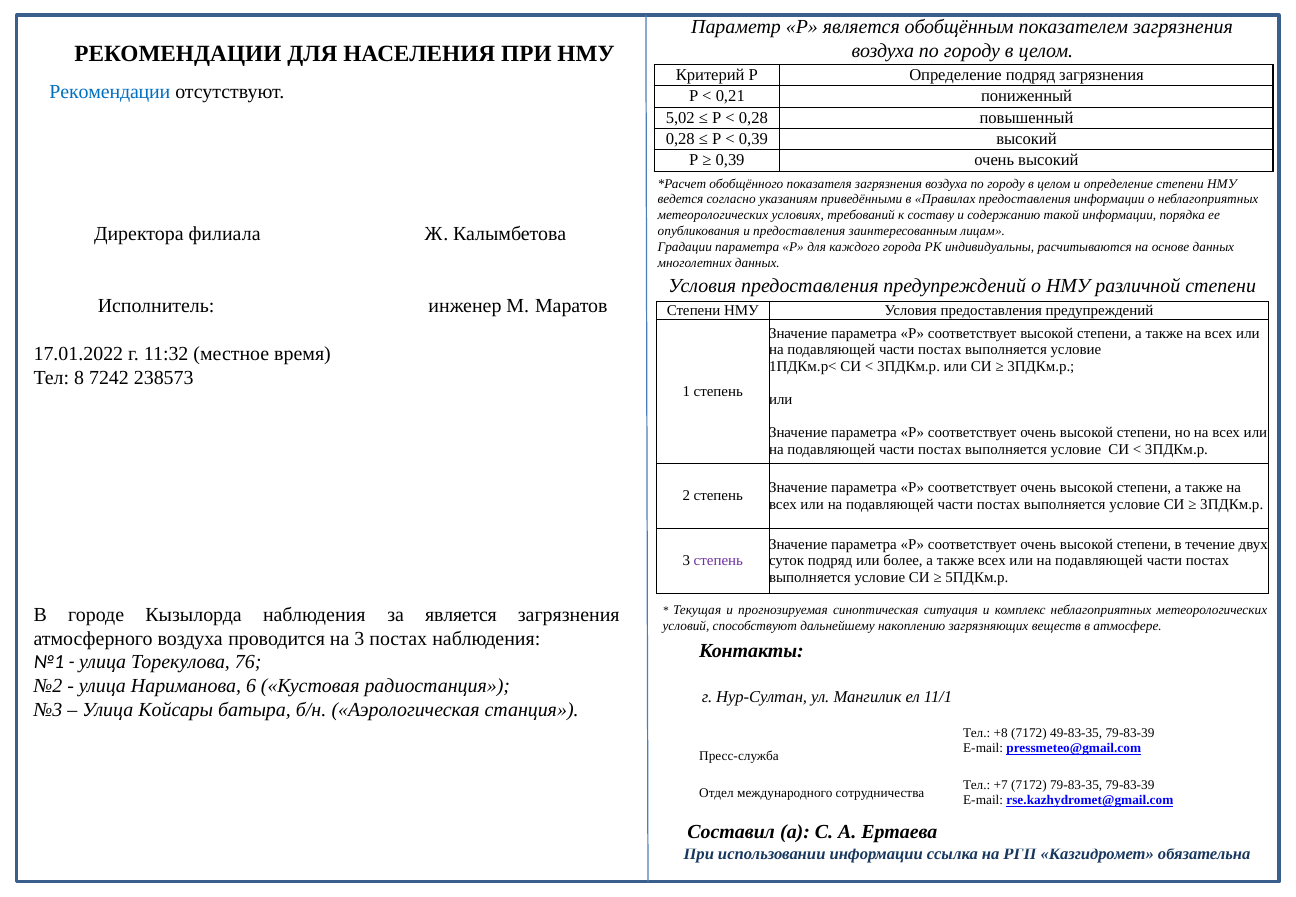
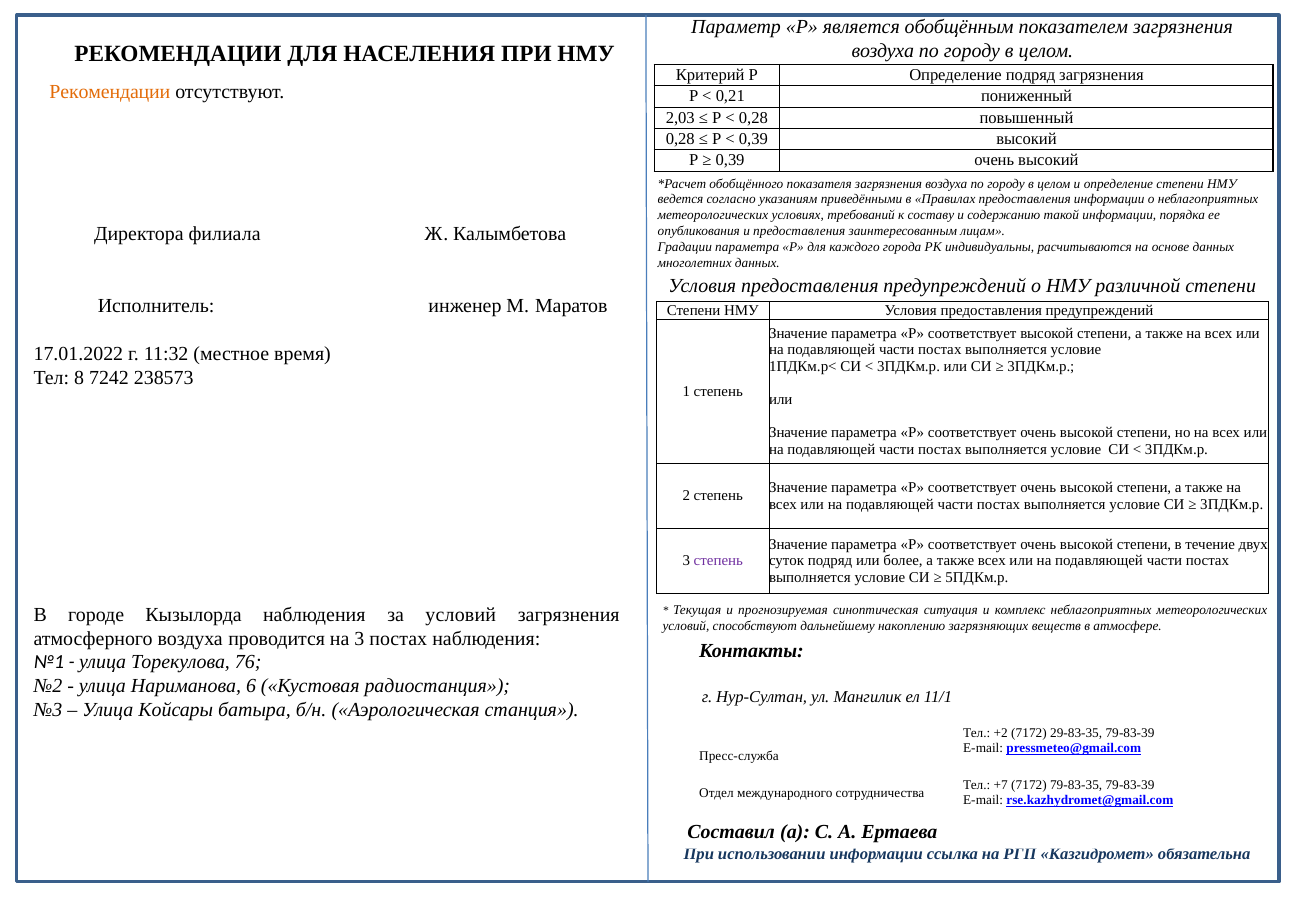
Рекомендации at (110, 92) colour: blue -> orange
5,02: 5,02 -> 2,03
за является: является -> условий
+8: +8 -> +2
49-83-35: 49-83-35 -> 29-83-35
